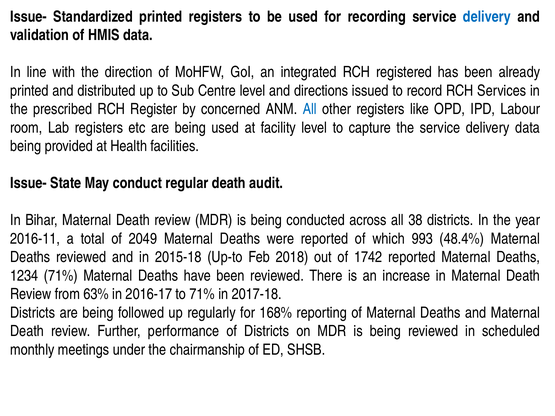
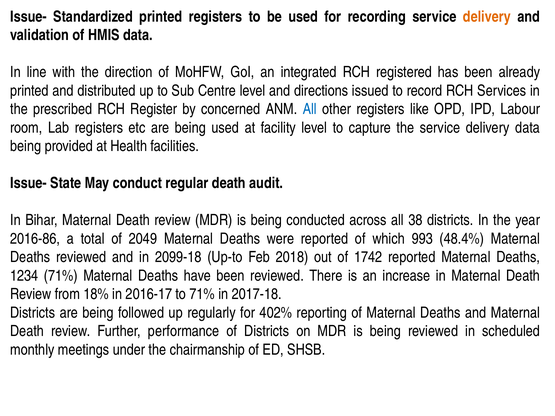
delivery at (487, 17) colour: blue -> orange
2016-11: 2016-11 -> 2016-86
2015-18: 2015-18 -> 2099-18
63%: 63% -> 18%
168%: 168% -> 402%
